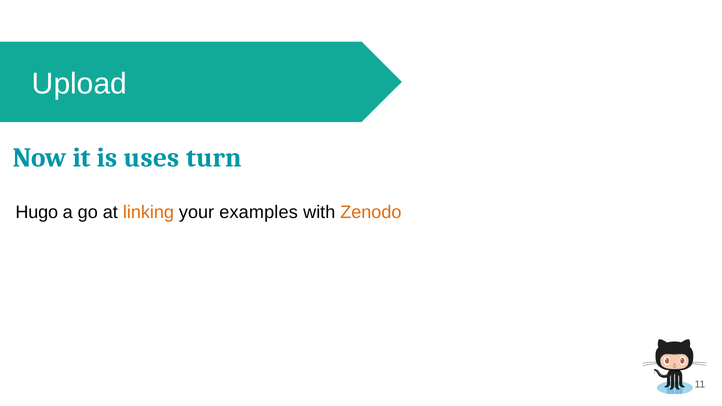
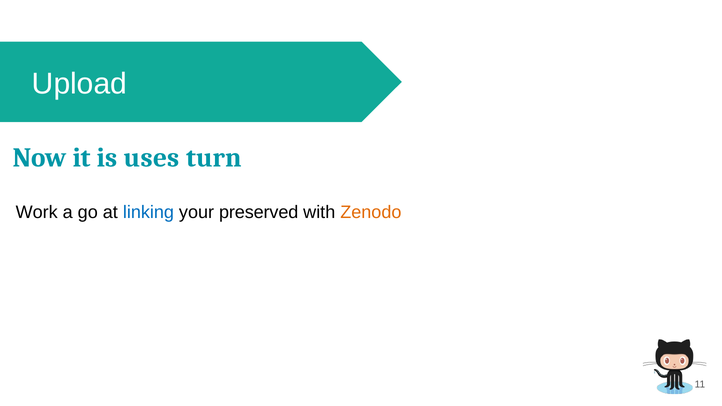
Hugo: Hugo -> Work
linking colour: orange -> blue
examples: examples -> preserved
